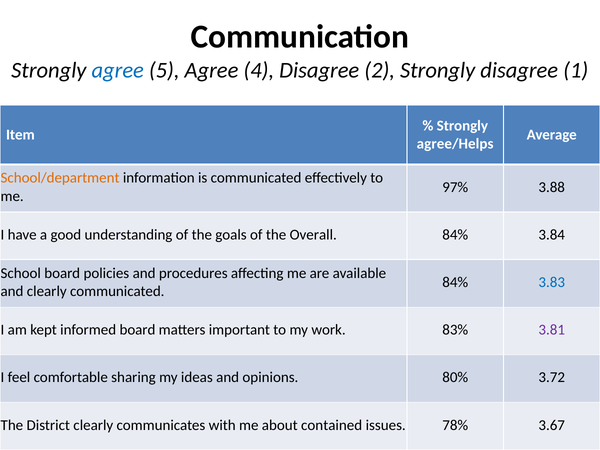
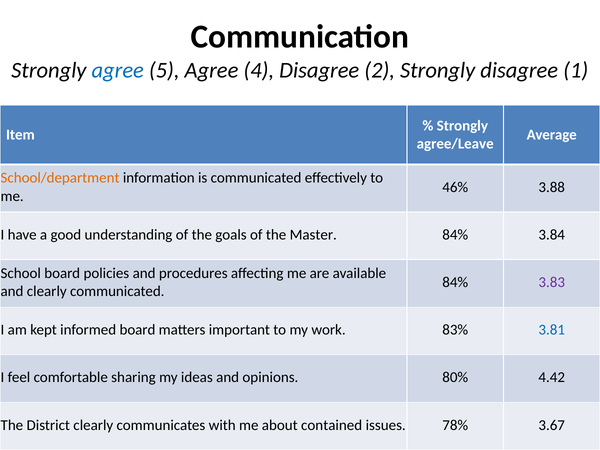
agree/Helps: agree/Helps -> agree/Leave
97%: 97% -> 46%
Overall: Overall -> Master
3.83 colour: blue -> purple
3.81 colour: purple -> blue
3.72: 3.72 -> 4.42
